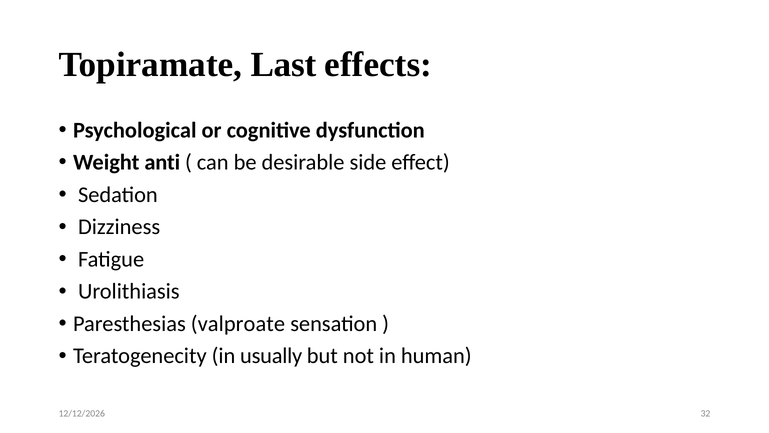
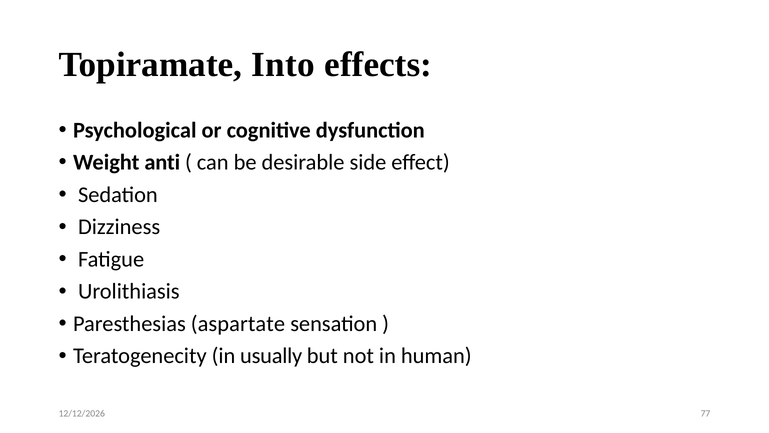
Last: Last -> Into
valproate: valproate -> aspartate
32: 32 -> 77
